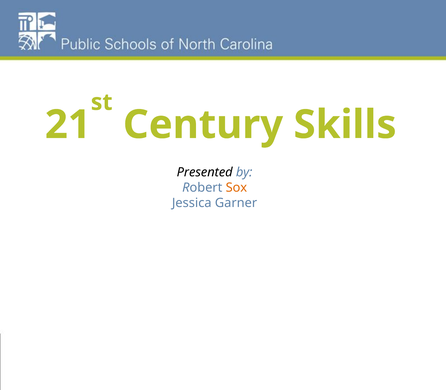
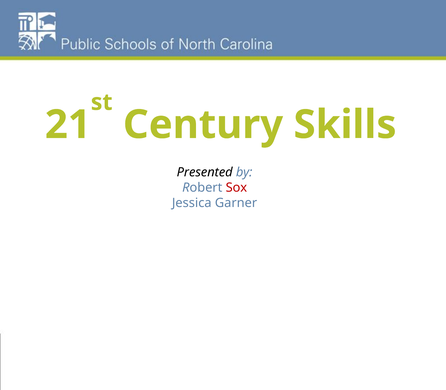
Sox colour: orange -> red
